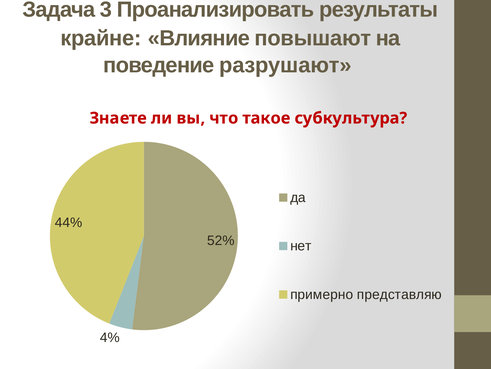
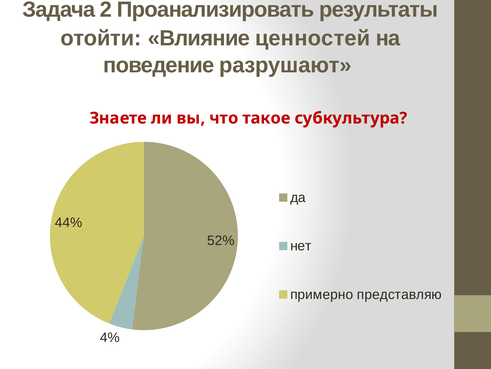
3: 3 -> 2
крайне: крайне -> отойти
повышают: повышают -> ценностей
